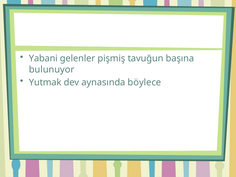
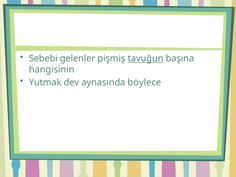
Yabani: Yabani -> Sebebi
tavuğun underline: none -> present
bulunuyor: bulunuyor -> hangisinin
